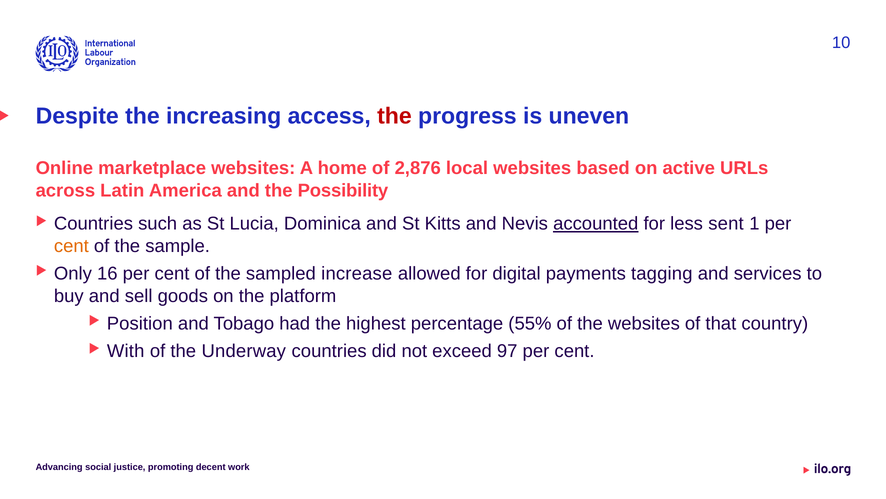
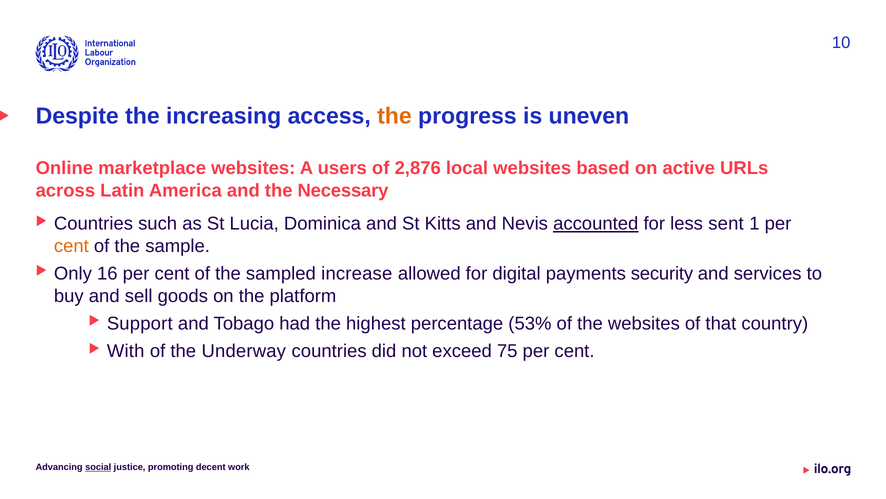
the at (394, 116) colour: red -> orange
home: home -> users
Possibility: Possibility -> Necessary
tagging: tagging -> security
Position: Position -> Support
55%: 55% -> 53%
97: 97 -> 75
social underline: none -> present
